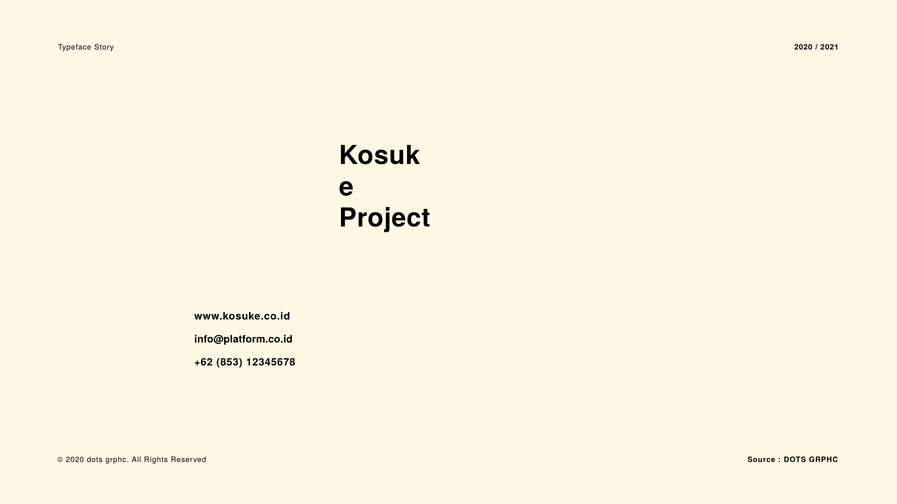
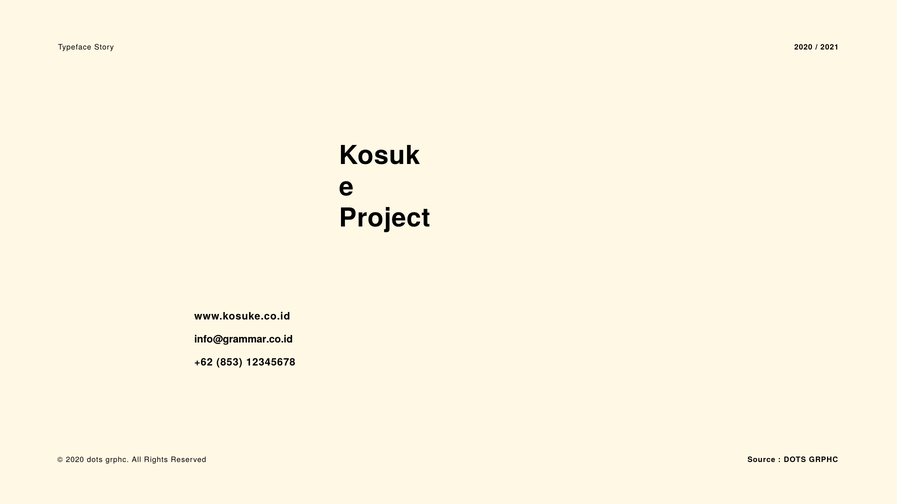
info@platform.co.id: info@platform.co.id -> info@grammar.co.id
